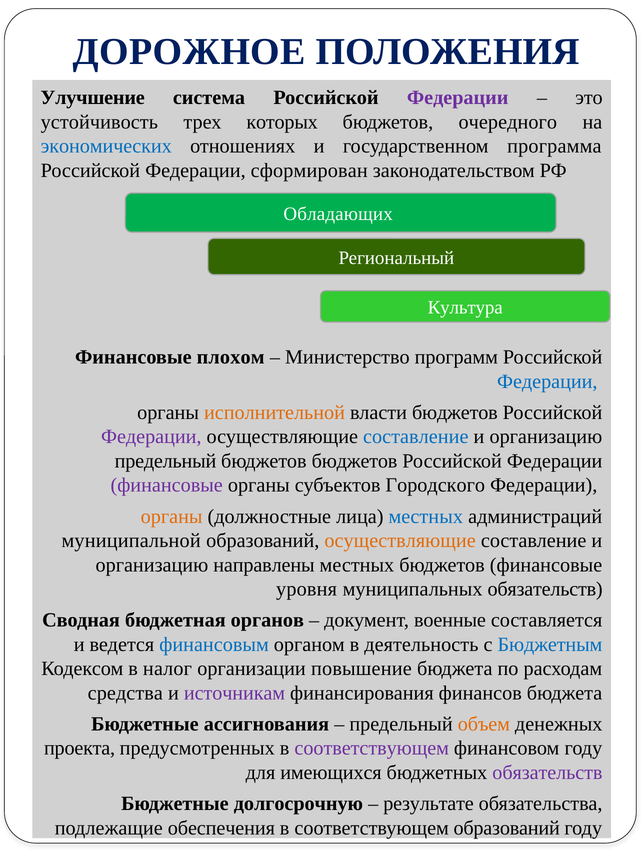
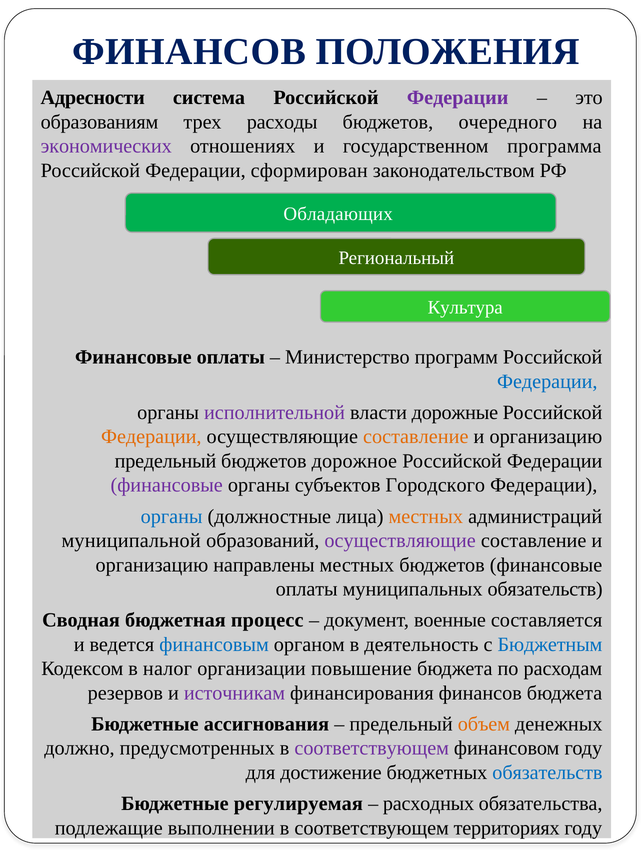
ДОРОЖНОЕ at (189, 52): ДОРОЖНОЕ -> ФИНАНСОВ
Улучшение: Улучшение -> Адресности
устойчивость: устойчивость -> образованиям
которых: которых -> расходы
экономических colour: blue -> purple
плохом at (231, 357): плохом -> оплаты
исполнительной colour: orange -> purple
власти бюджетов: бюджетов -> дорожные
Федерации at (151, 437) colour: purple -> orange
составление at (416, 437) colour: blue -> orange
бюджетов бюджетов: бюджетов -> дорожное
органы at (172, 516) colour: orange -> blue
местных at (426, 516) colour: blue -> orange
осуществляющие at (400, 540) colour: orange -> purple
уровня at (307, 589): уровня -> оплаты
органов: органов -> процесс
средства: средства -> резервов
проекта: проекта -> должно
имеющихся: имеющихся -> достижение
обязательств at (547, 772) colour: purple -> blue
долгосрочную: долгосрочную -> регулируемая
результате: результате -> расходных
обеспечения: обеспечения -> выполнении
соответствующем образований: образований -> территориях
